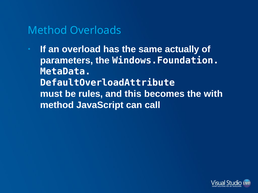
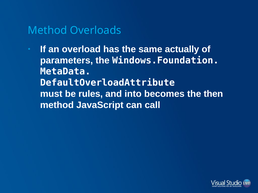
this: this -> into
with: with -> then
